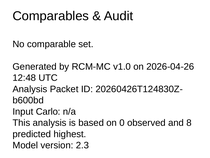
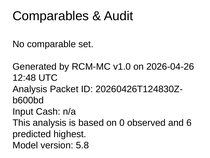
Carlo: Carlo -> Cash
8: 8 -> 6
2.3: 2.3 -> 5.8
